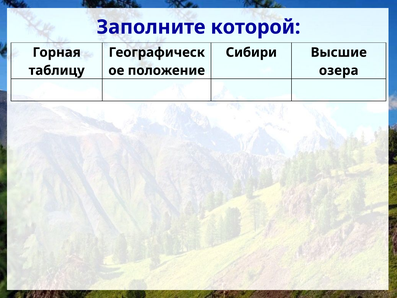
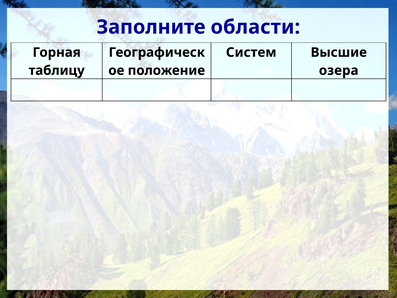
которой: которой -> области
Сибири: Сибири -> Систем
